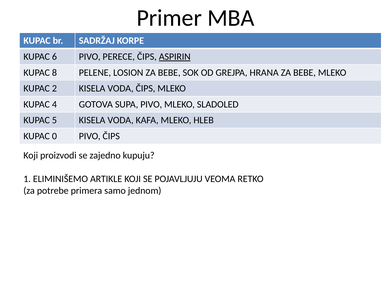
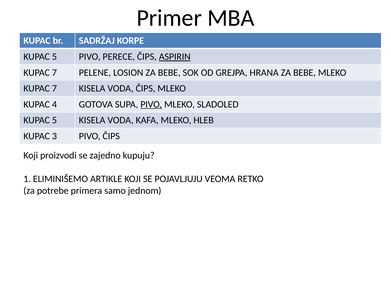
6 at (54, 56): 6 -> 5
8 at (54, 72): 8 -> 7
2 at (54, 88): 2 -> 7
PIVO at (151, 104) underline: none -> present
0: 0 -> 3
